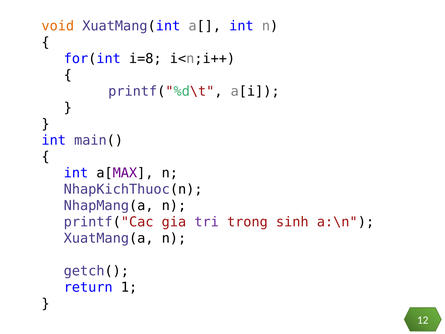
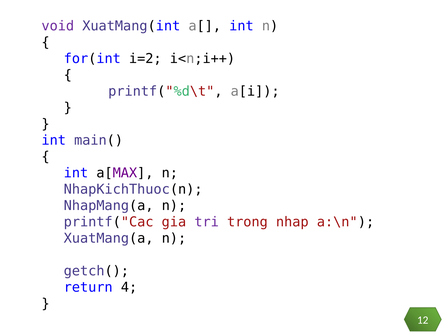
void colour: orange -> purple
i=8: i=8 -> i=2
sinh: sinh -> nhap
1: 1 -> 4
